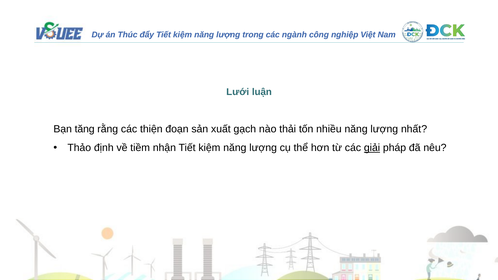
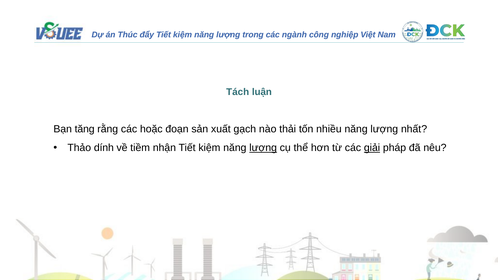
Lưới: Lưới -> Tách
thiện: thiện -> hoặc
định: định -> dính
lượng at (263, 148) underline: none -> present
